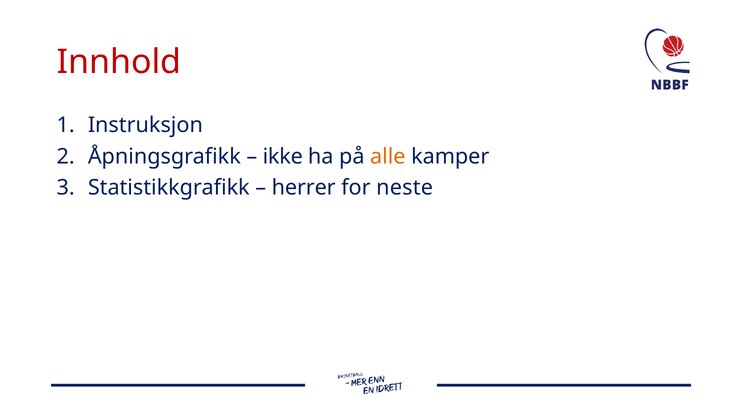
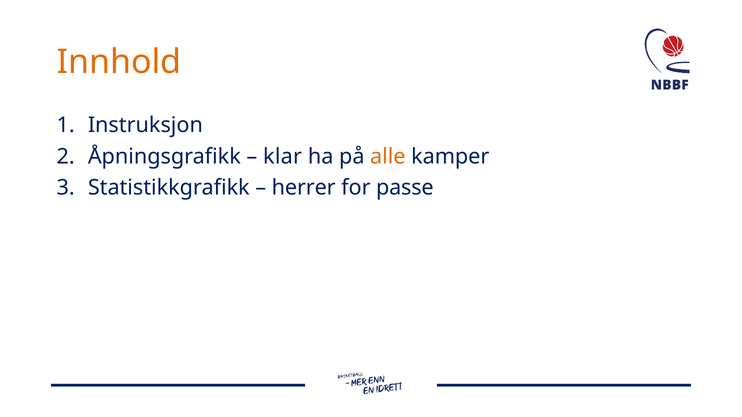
Innhold colour: red -> orange
ikke: ikke -> klar
neste: neste -> passe
